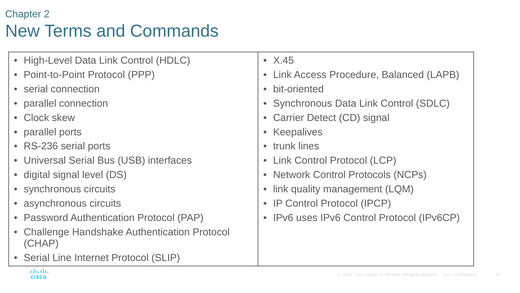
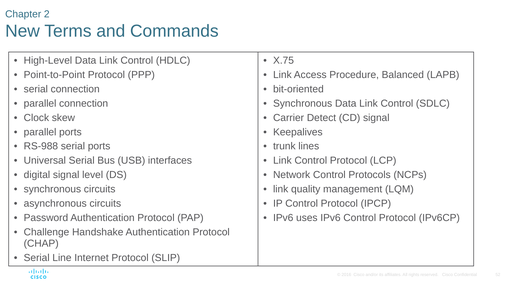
X.45: X.45 -> X.75
RS-236: RS-236 -> RS-988
